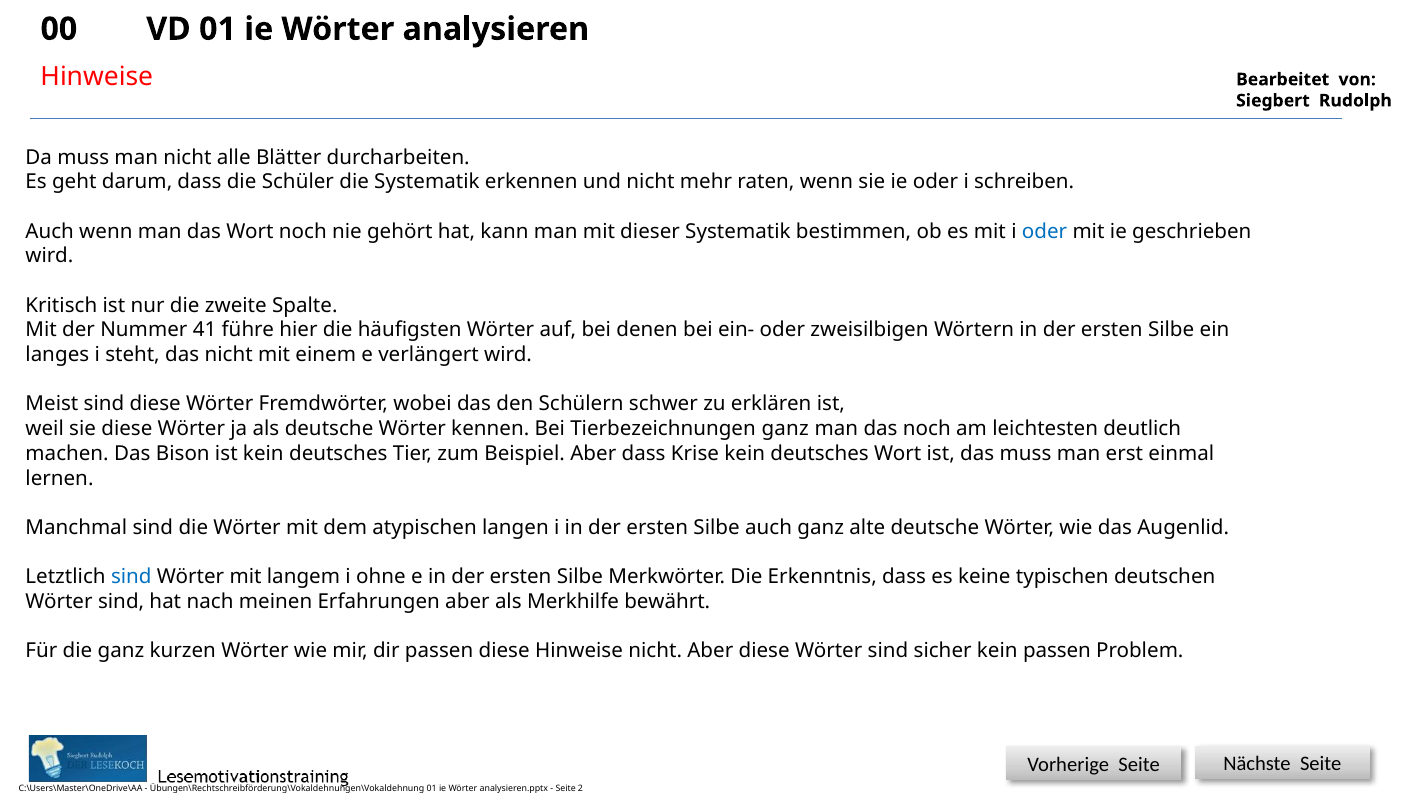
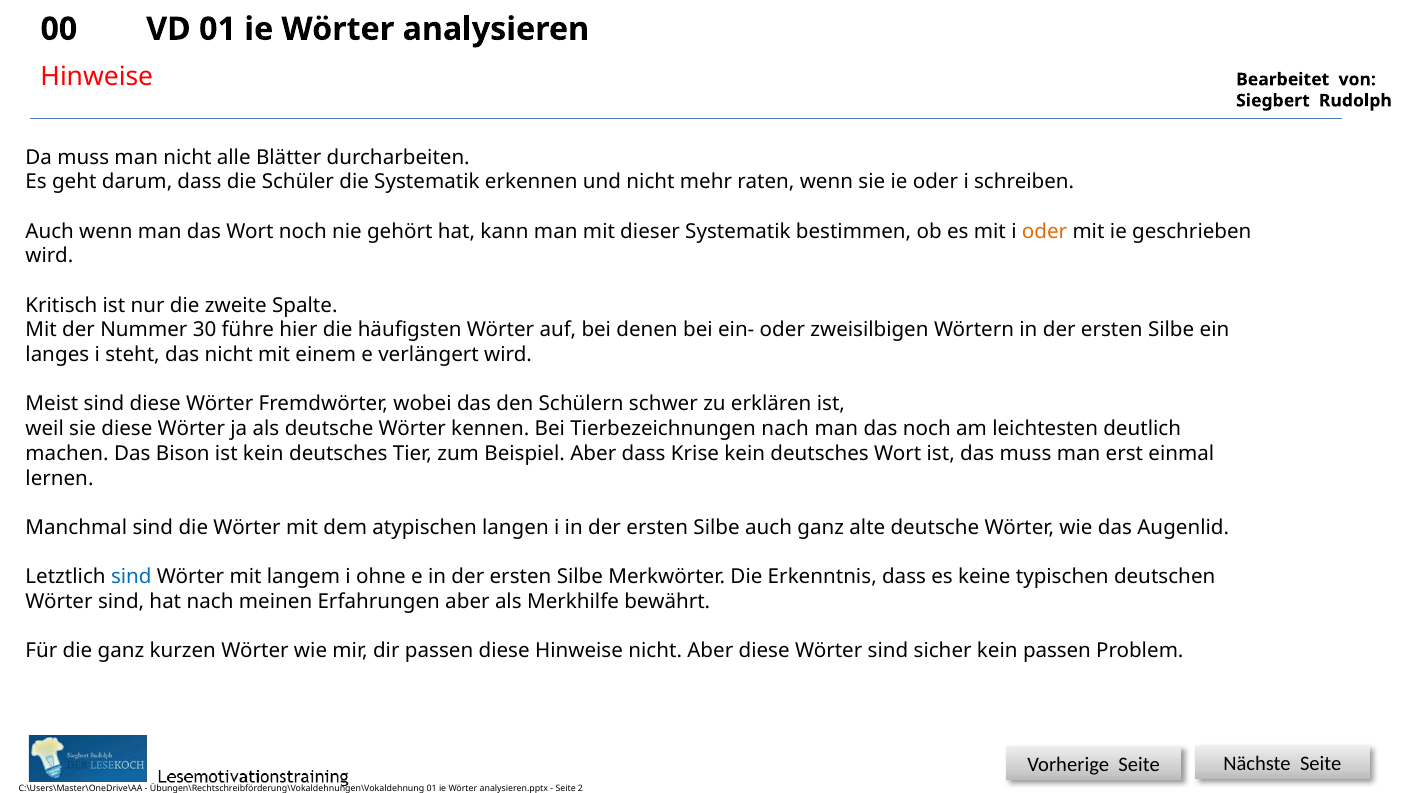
oder at (1045, 231) colour: blue -> orange
41: 41 -> 30
Tierbezeichnungen ganz: ganz -> nach
